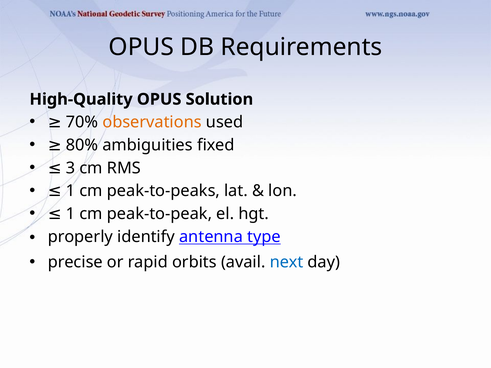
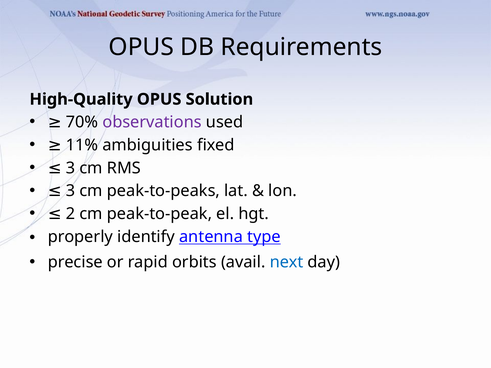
observations colour: orange -> purple
80%: 80% -> 11%
1 at (71, 191): 1 -> 3
1 at (71, 214): 1 -> 2
